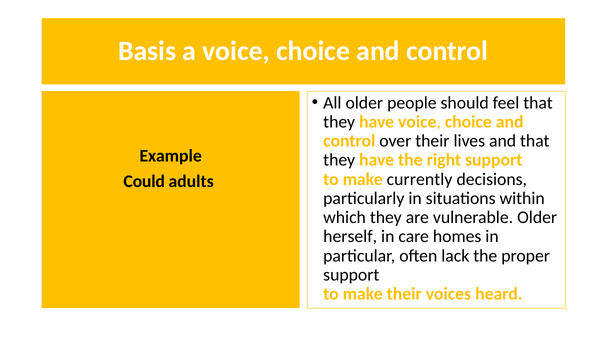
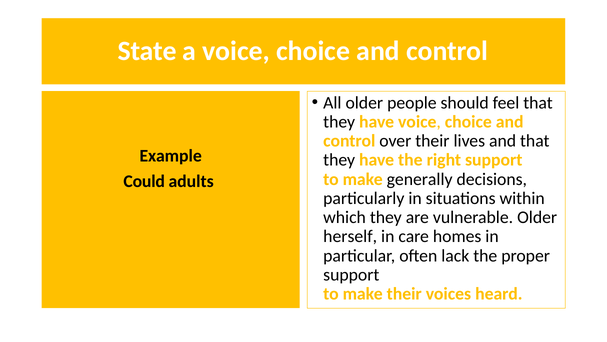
Basis: Basis -> State
currently: currently -> generally
